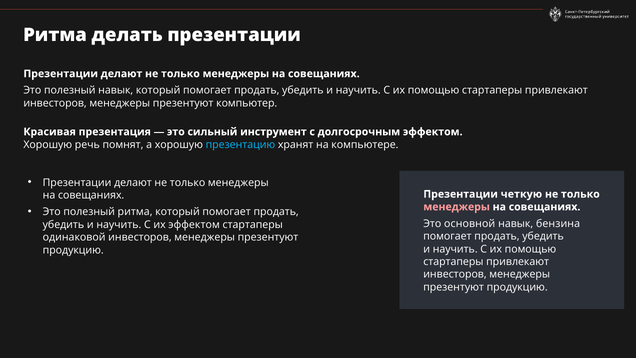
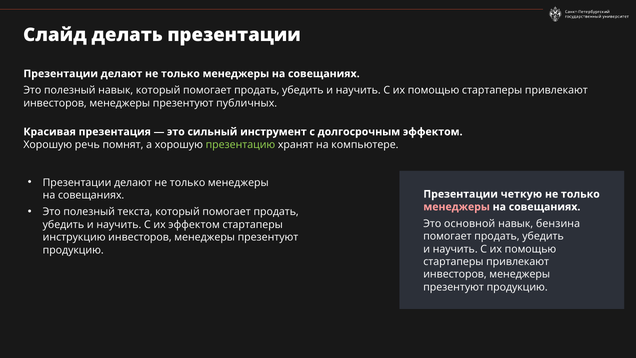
Ритма at (55, 35): Ритма -> Слайд
компьютер: компьютер -> публичных
презентацию colour: light blue -> light green
полезный ритма: ритма -> текста
одинаковой: одинаковой -> инструкцию
